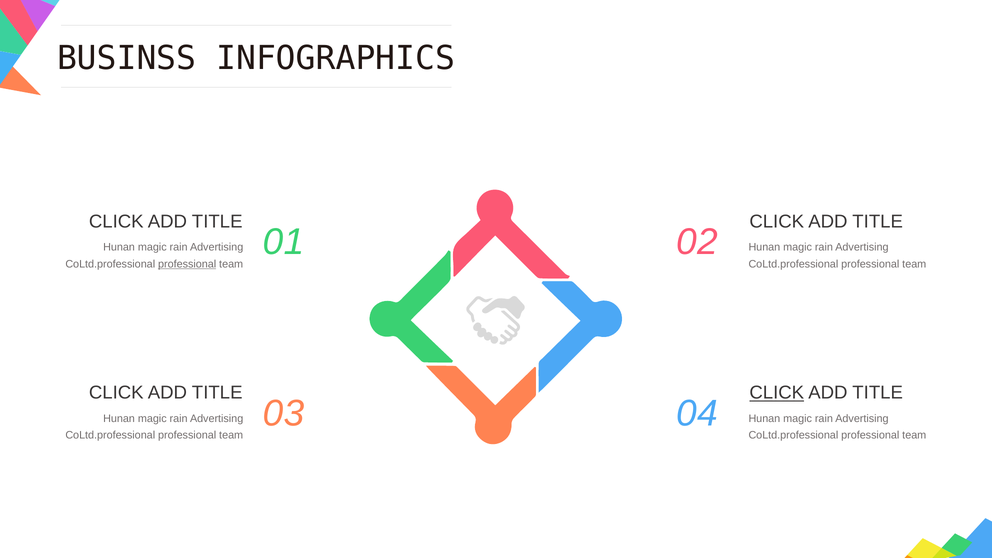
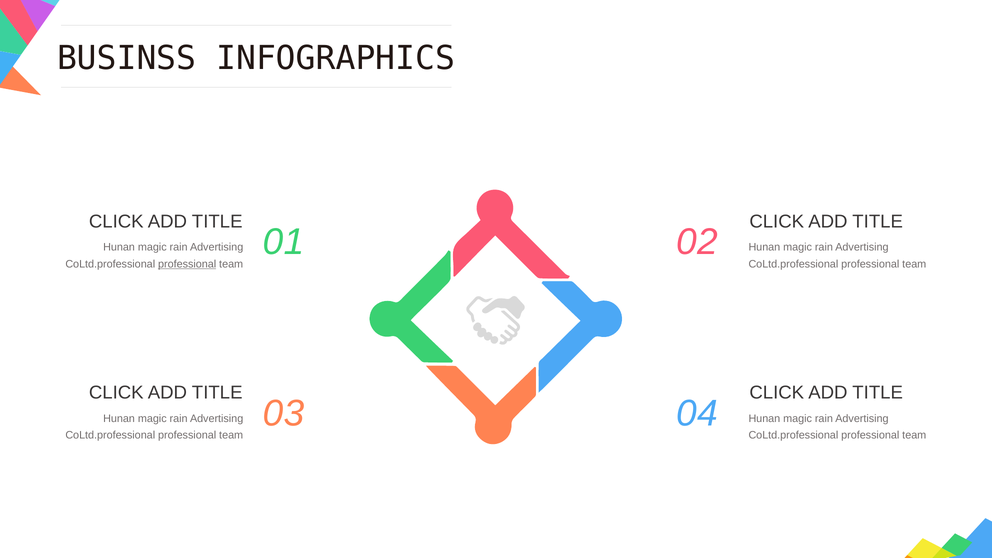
CLICK at (777, 393) underline: present -> none
